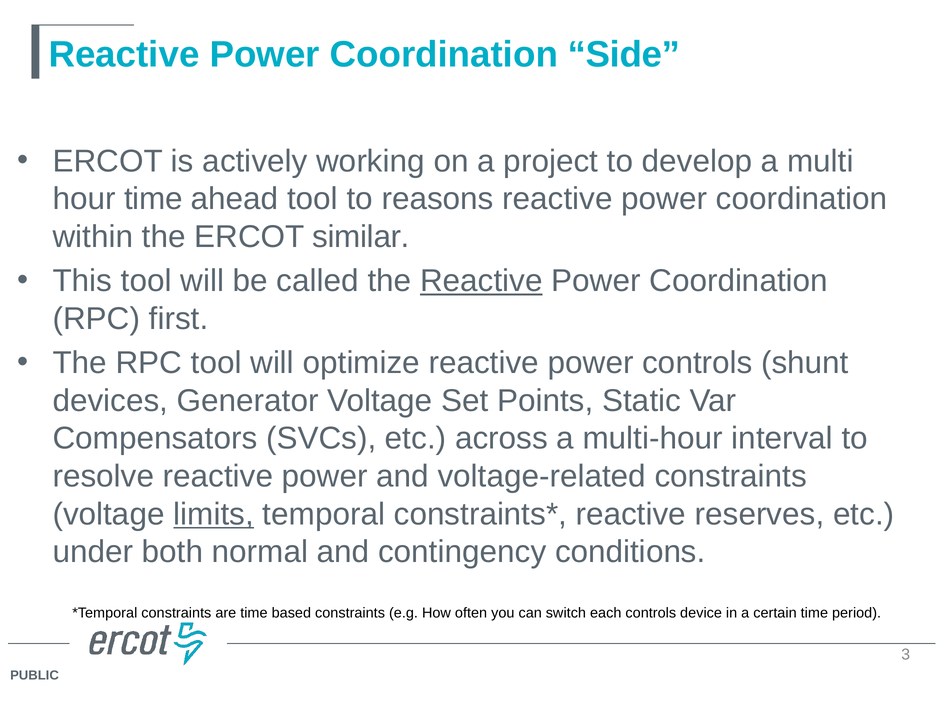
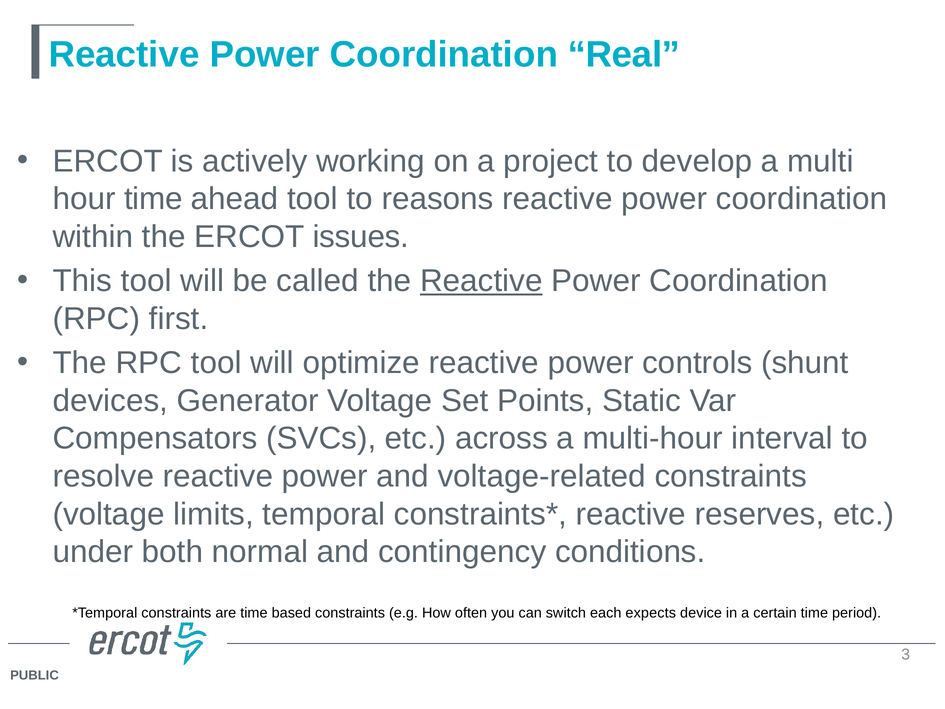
Side: Side -> Real
similar: similar -> issues
limits underline: present -> none
each controls: controls -> expects
